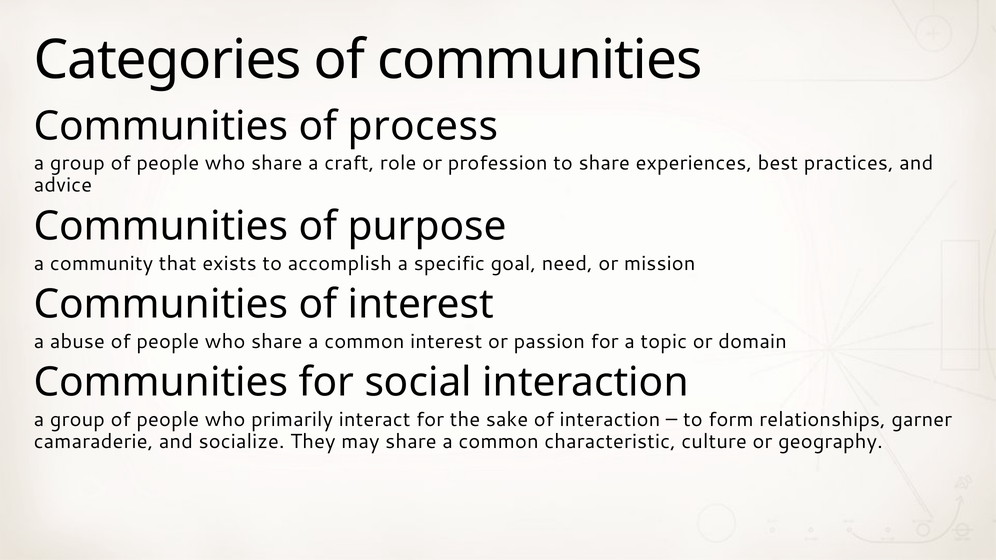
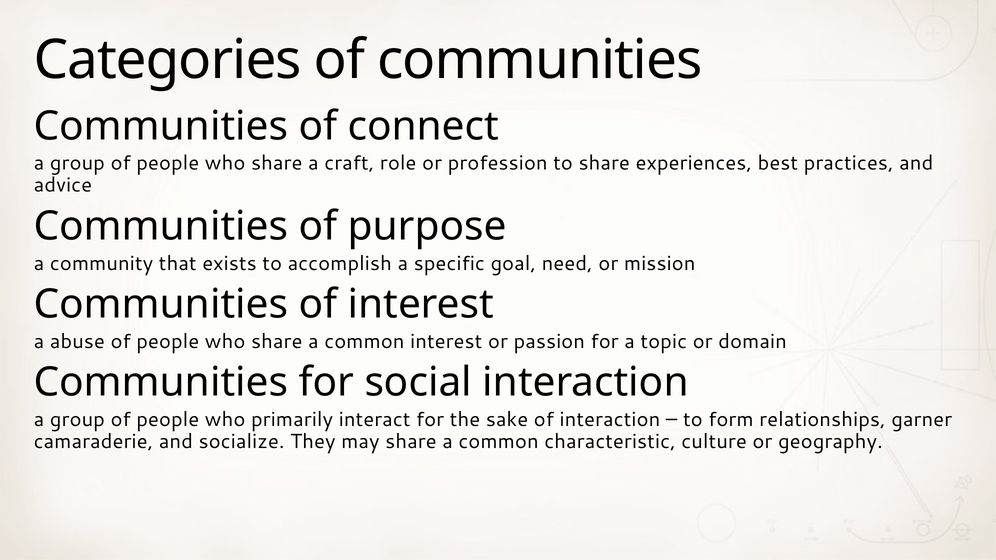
process: process -> connect
